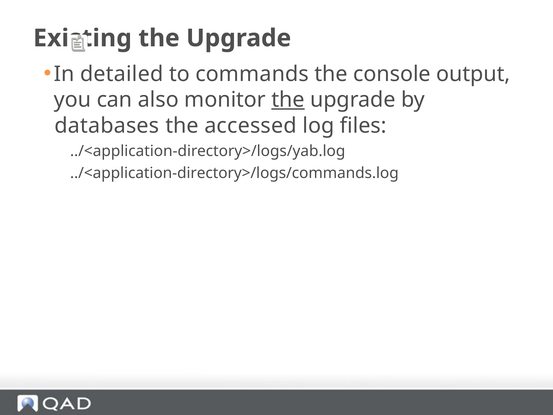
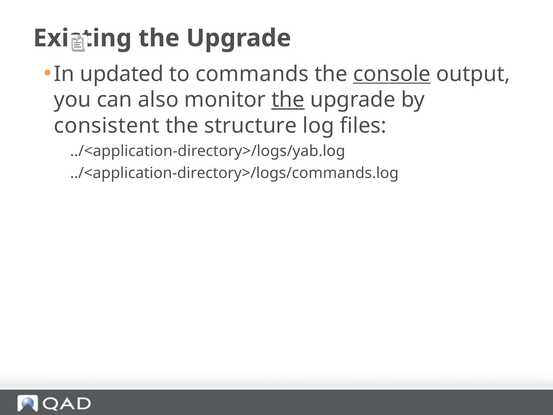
detailed: detailed -> updated
console underline: none -> present
databases: databases -> consistent
accessed: accessed -> structure
